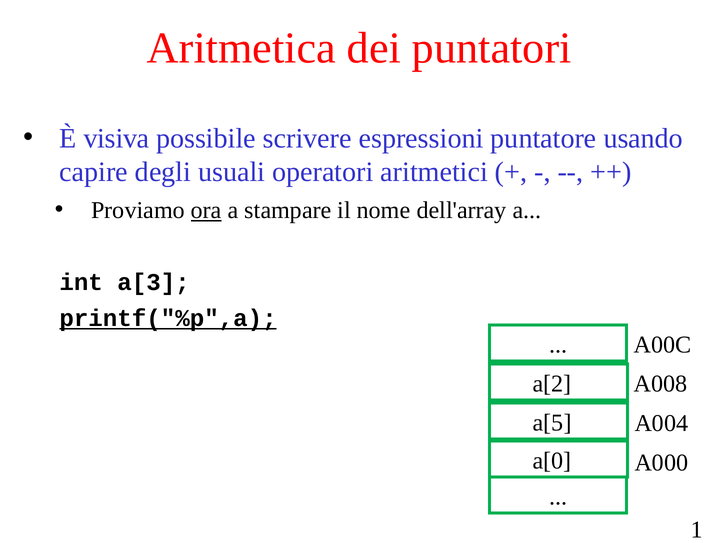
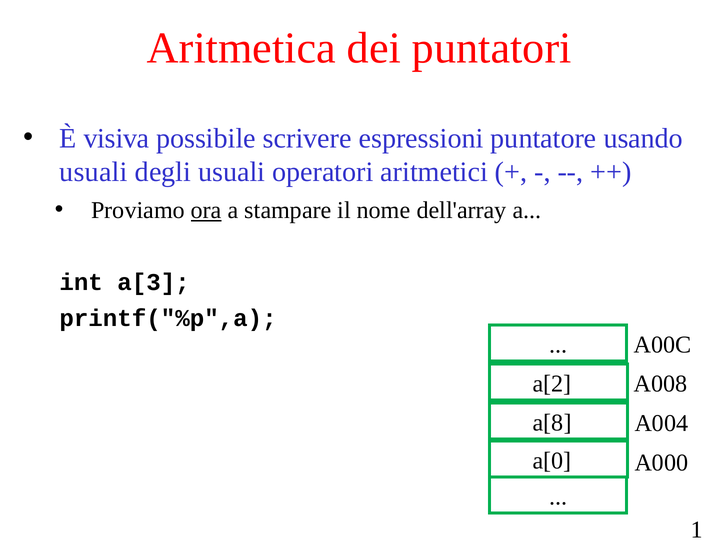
capire at (94, 172): capire -> usuali
printf("%p",a underline: present -> none
a[5: a[5 -> a[8
